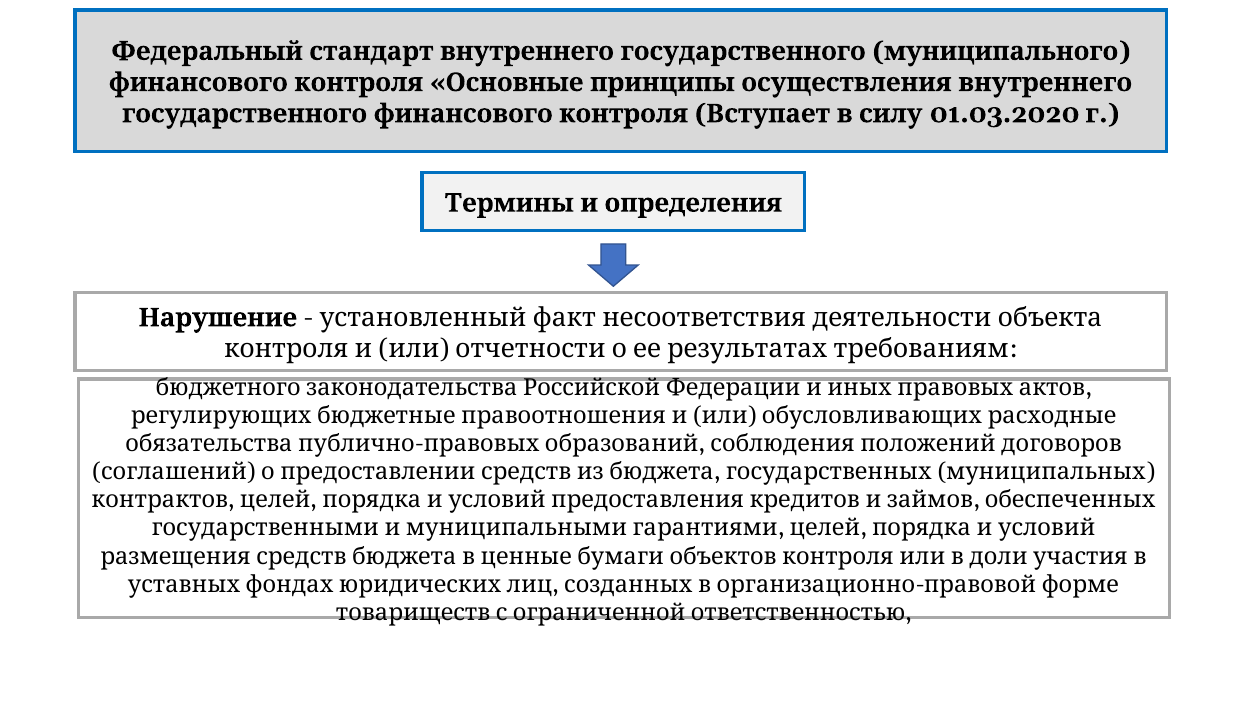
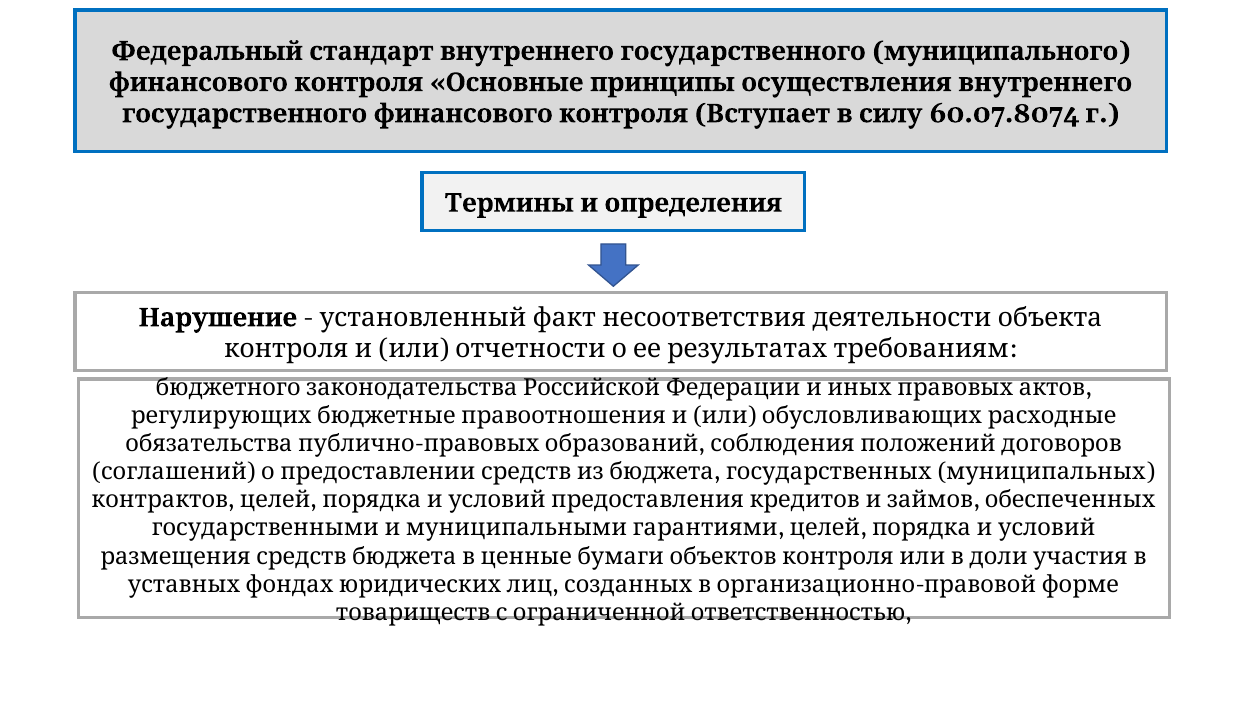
01.03.2020: 01.03.2020 -> 60.07.8074
